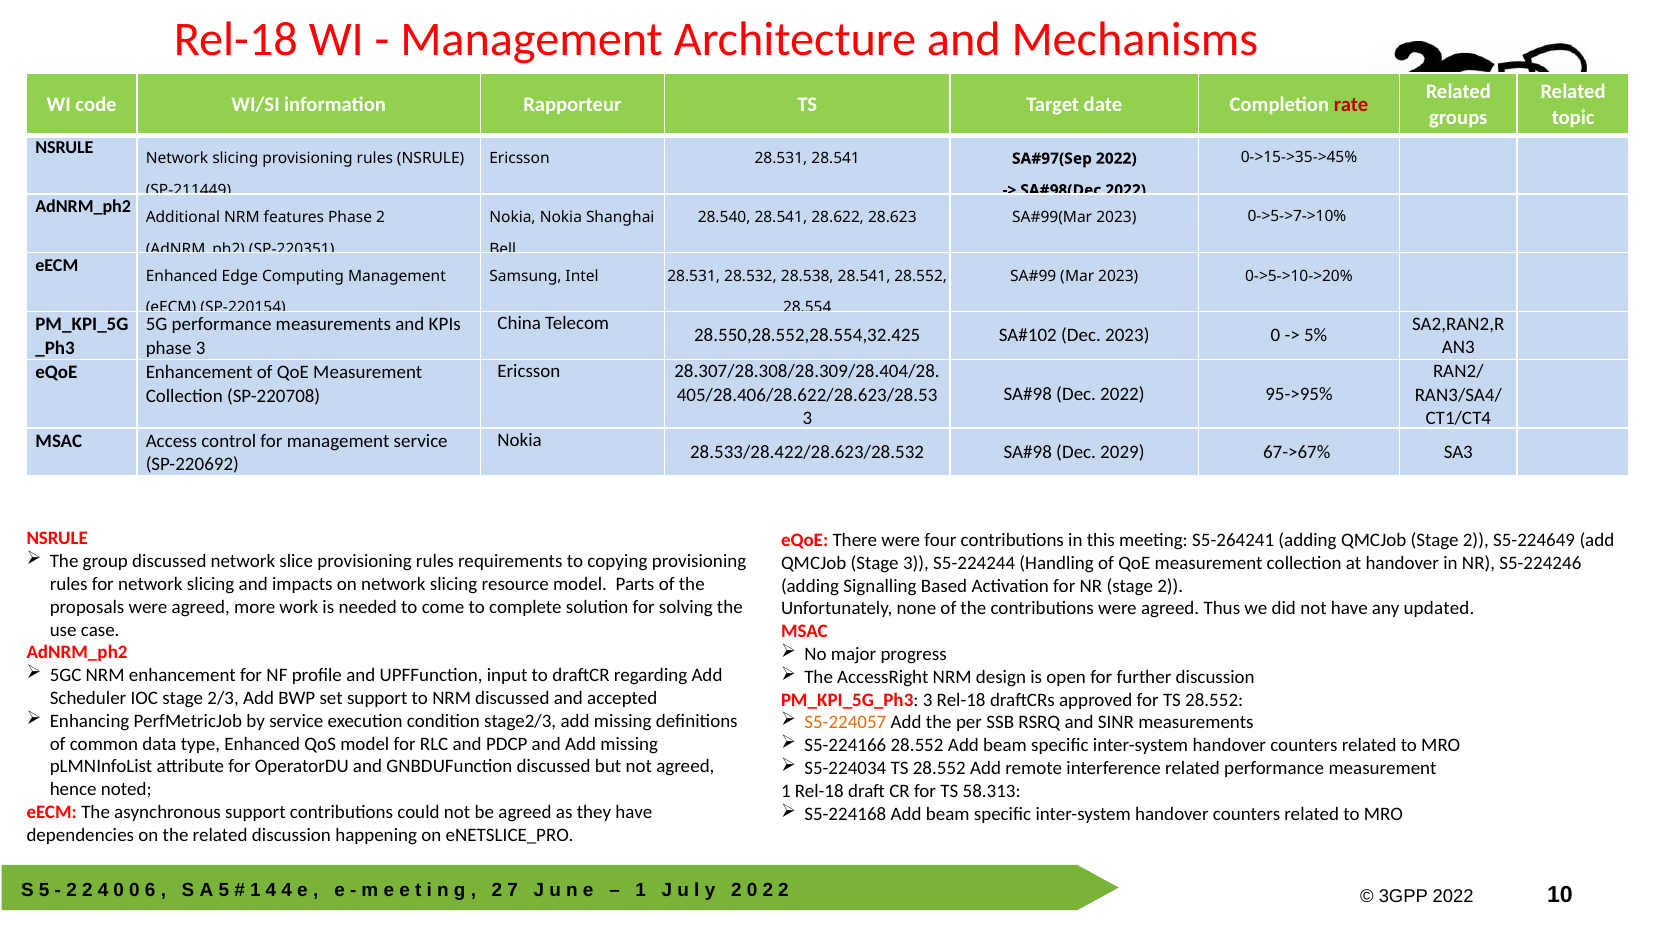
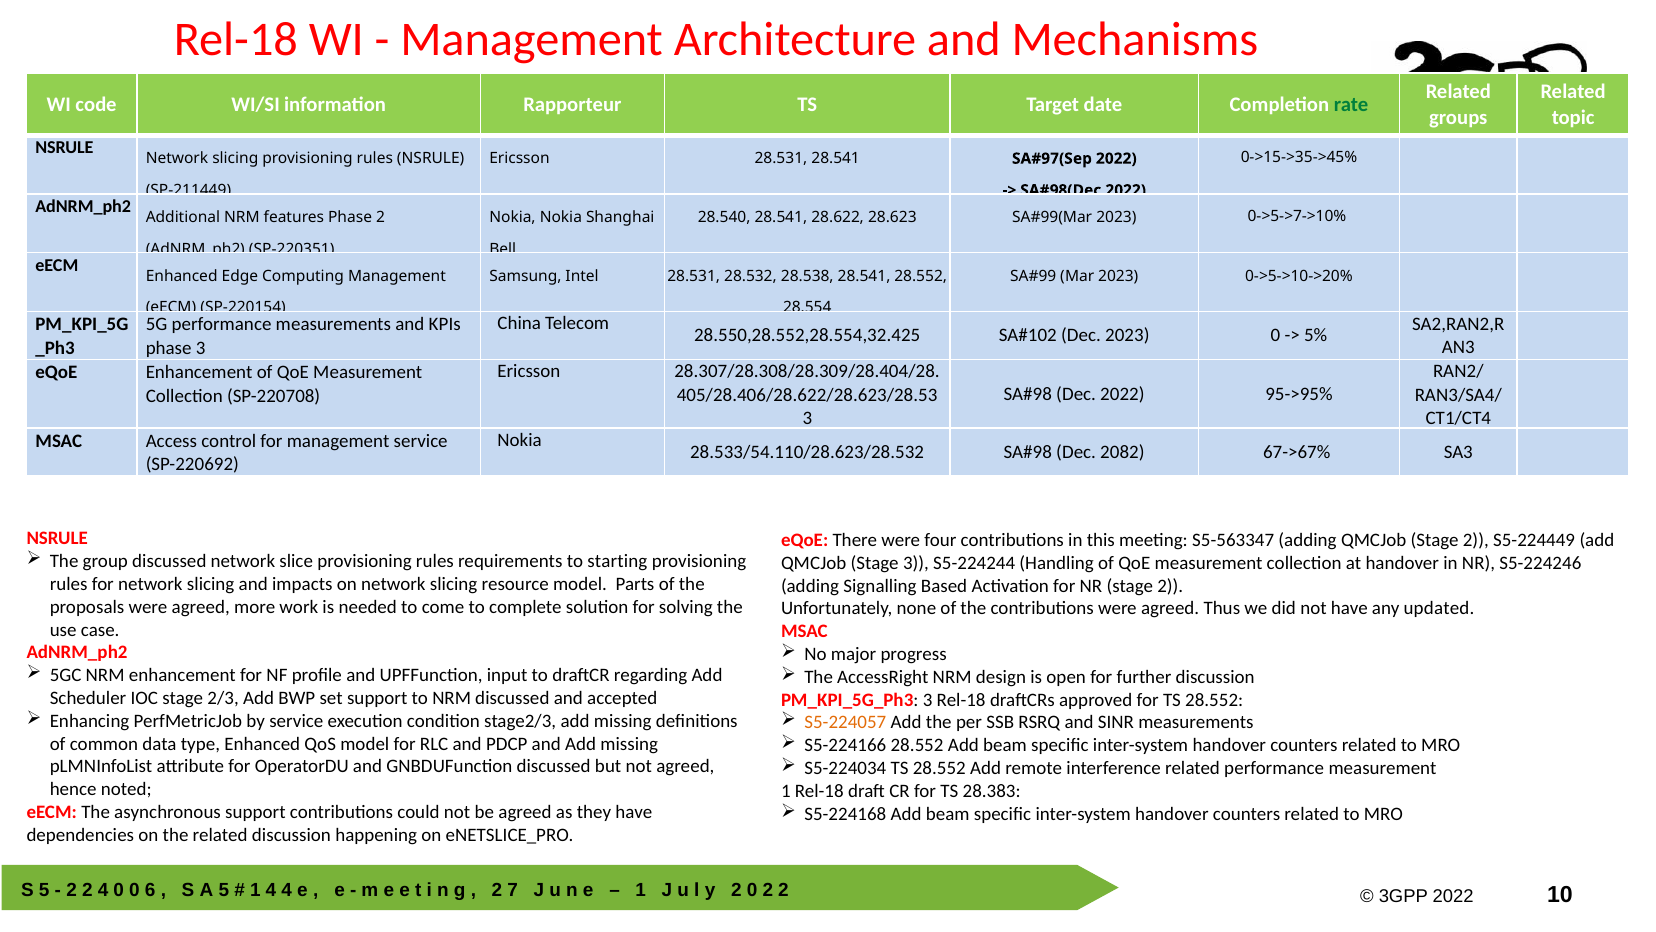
rate colour: red -> green
28.533/28.422/28.623/28.532: 28.533/28.422/28.623/28.532 -> 28.533/54.110/28.623/28.532
2029: 2029 -> 2082
S5-264241: S5-264241 -> S5-563347
S5-224649: S5-224649 -> S5-224449
copying: copying -> starting
58.313: 58.313 -> 28.383
